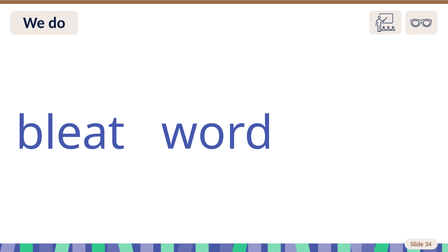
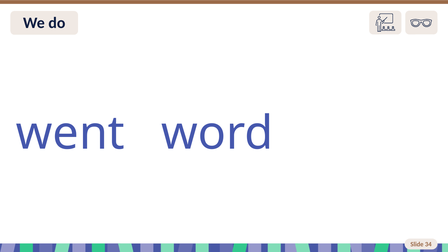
bleat: bleat -> went
